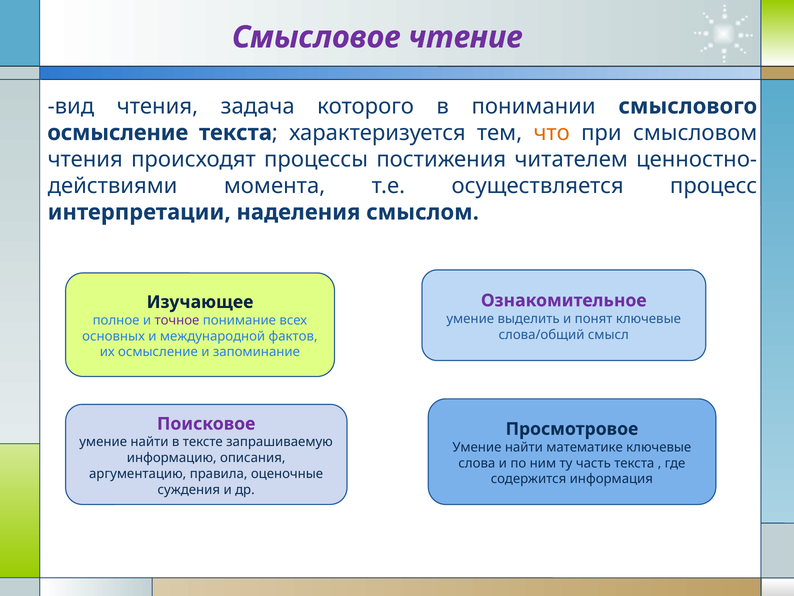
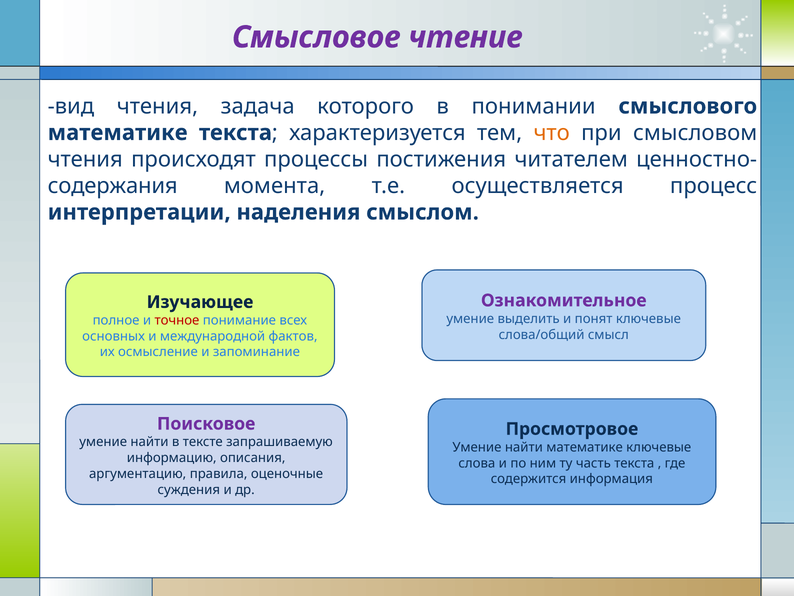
осмысление at (118, 133): осмысление -> математике
действиями: действиями -> содержания
точное colour: purple -> red
